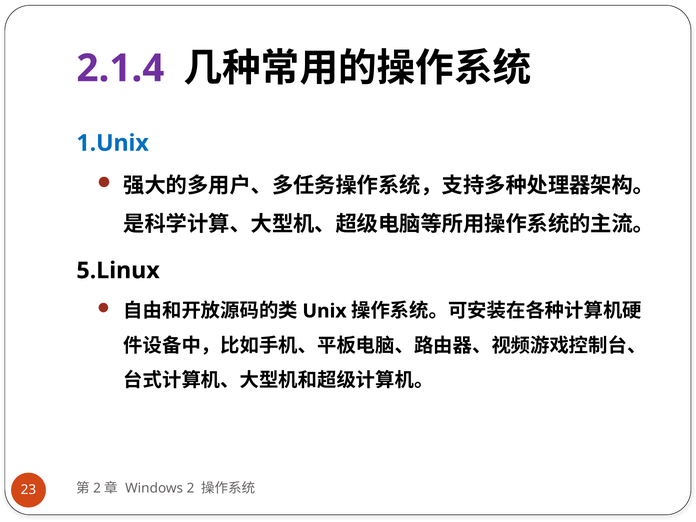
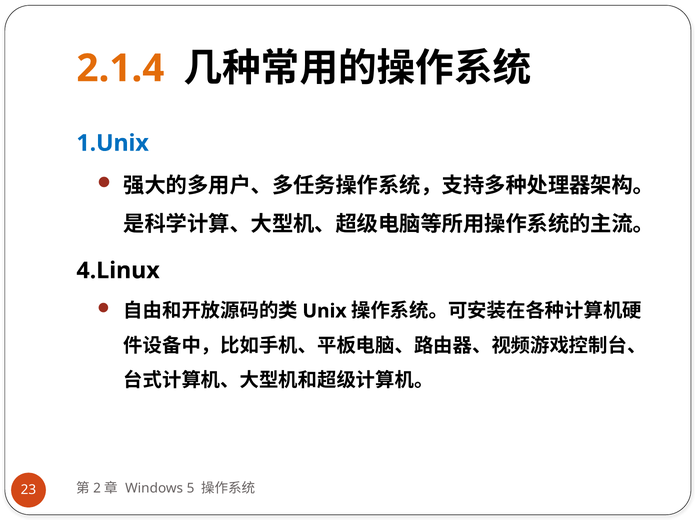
2.1.4 colour: purple -> orange
5.Linux: 5.Linux -> 4.Linux
2: 2 -> 5
